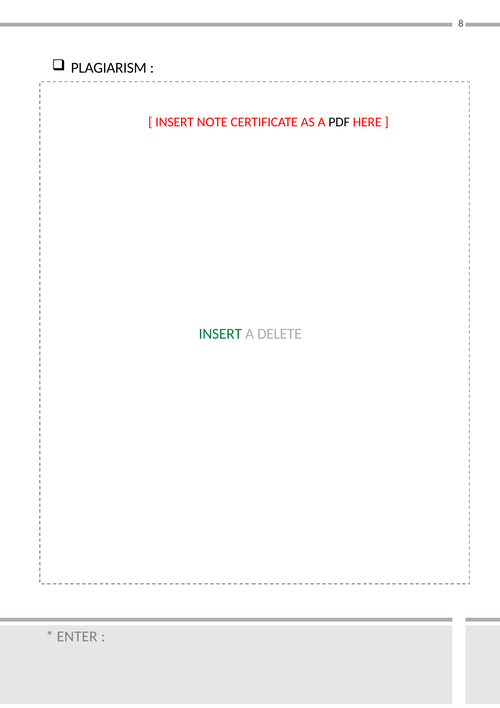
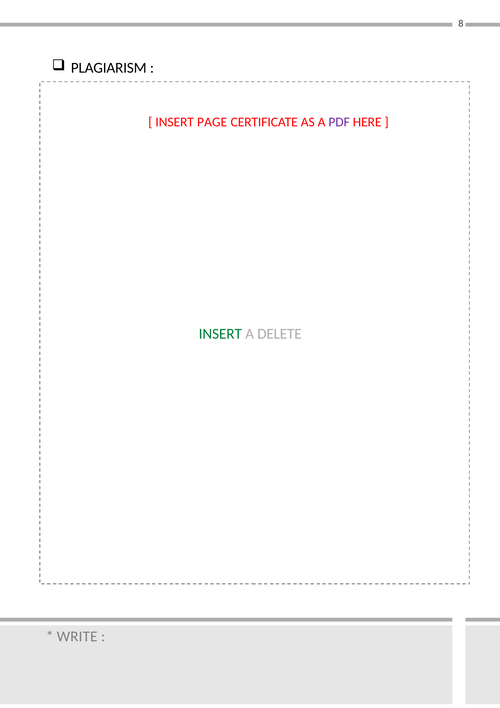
NOTE: NOTE -> PAGE
PDF colour: black -> purple
ENTER: ENTER -> WRITE
